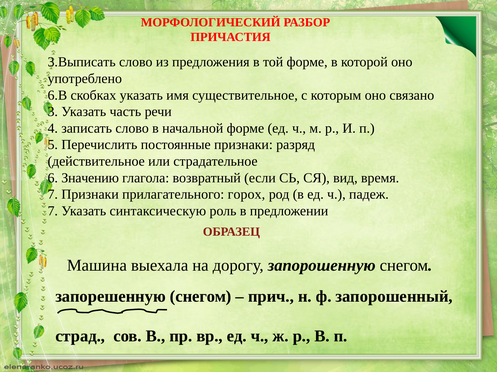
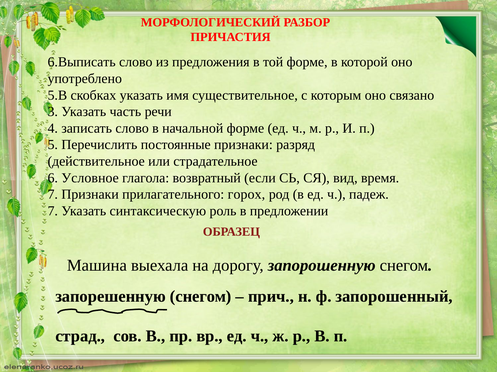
3.Выписать: 3.Выписать -> 6.Выписать
6.В: 6.В -> 5.В
Значению: Значению -> Условное
